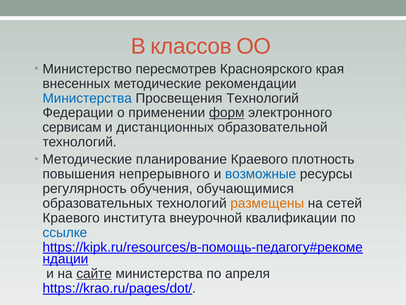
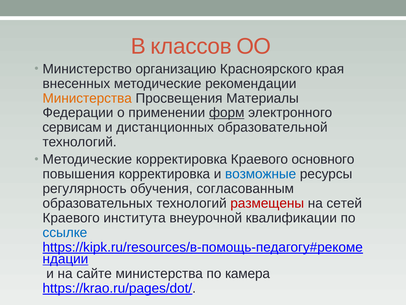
пересмотрев: пересмотрев -> организацию
Министерства at (87, 98) colour: blue -> orange
Просвещения Технологий: Технологий -> Материалы
Методические планирование: планирование -> корректировка
плотность: плотность -> основного
повышения непрерывного: непрерывного -> корректировка
обучающимися: обучающимися -> согласованным
размещены colour: orange -> red
сайте underline: present -> none
апреля: апреля -> камера
